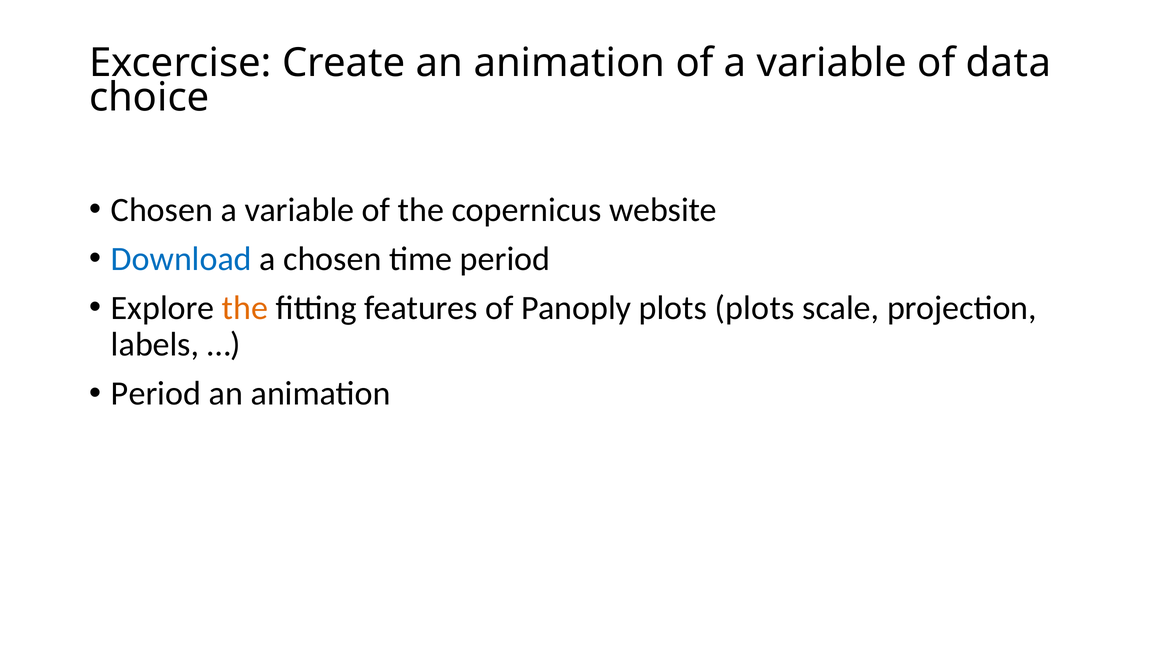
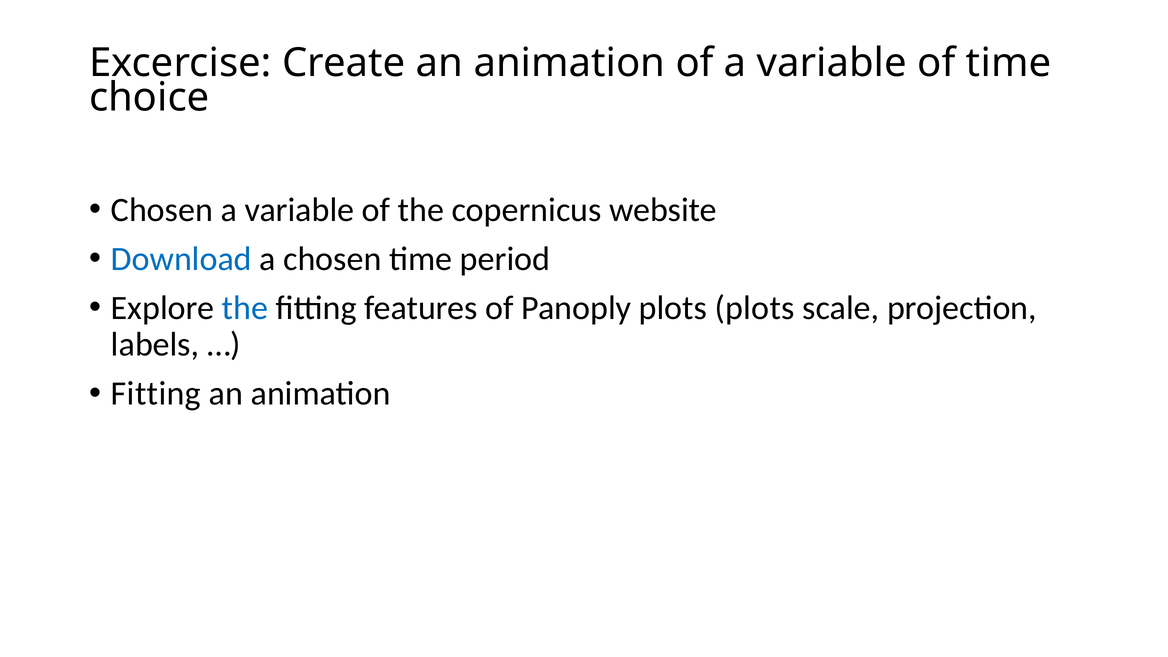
of data: data -> time
the at (245, 308) colour: orange -> blue
Period at (156, 394): Period -> Fitting
